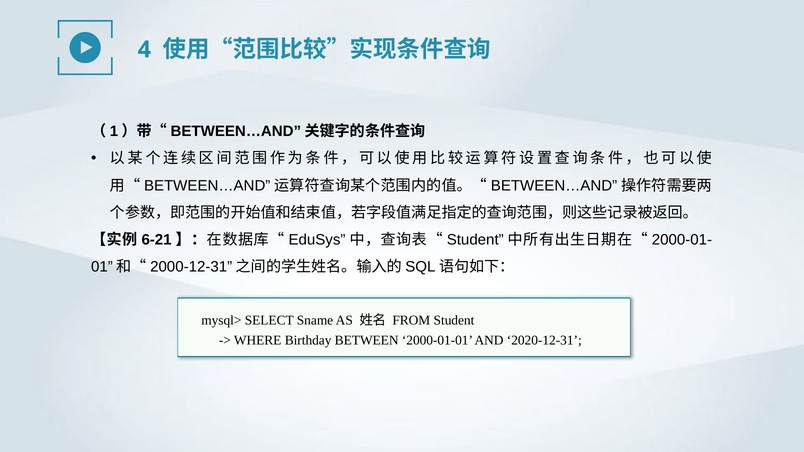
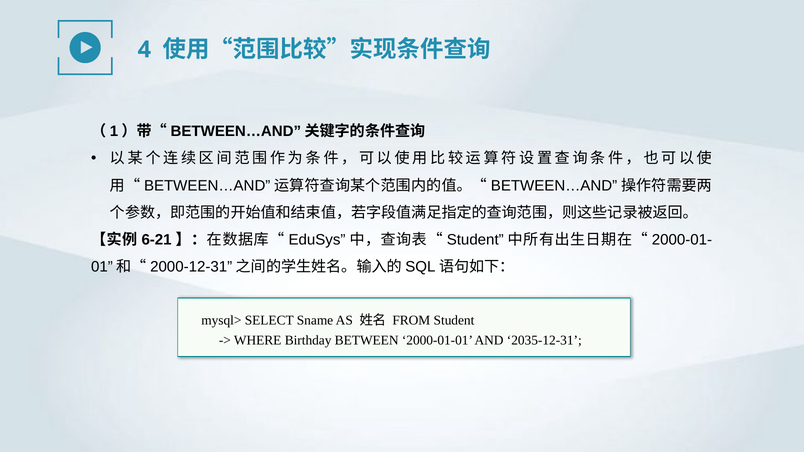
2020-12-31: 2020-12-31 -> 2035-12-31
